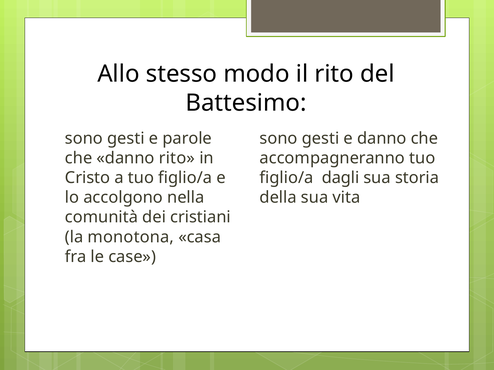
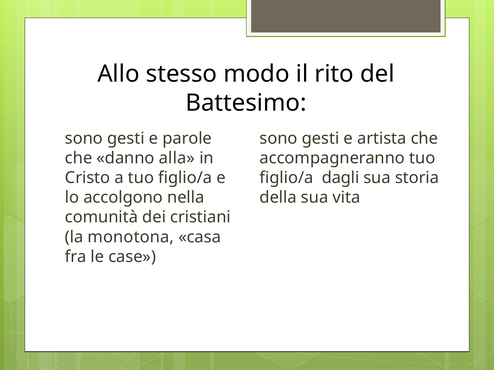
e danno: danno -> artista
danno rito: rito -> alla
